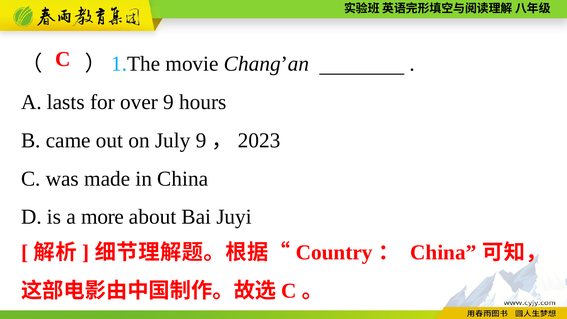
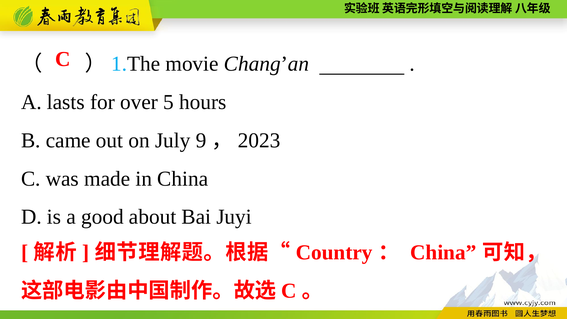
over 9: 9 -> 5
more: more -> good
